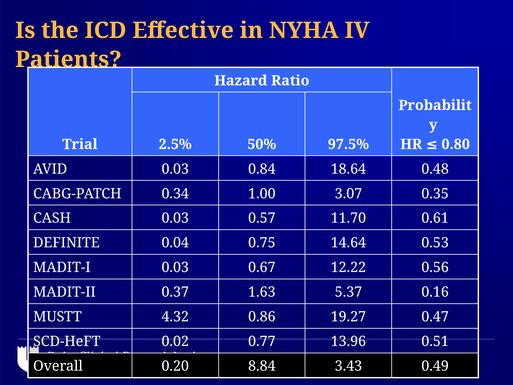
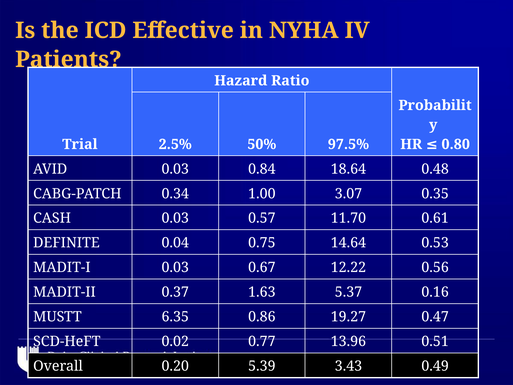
4.32: 4.32 -> 6.35
8.84: 8.84 -> 5.39
